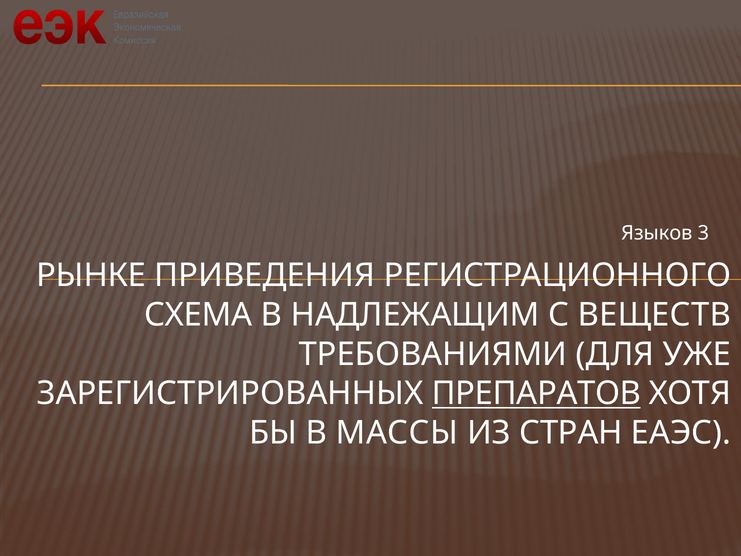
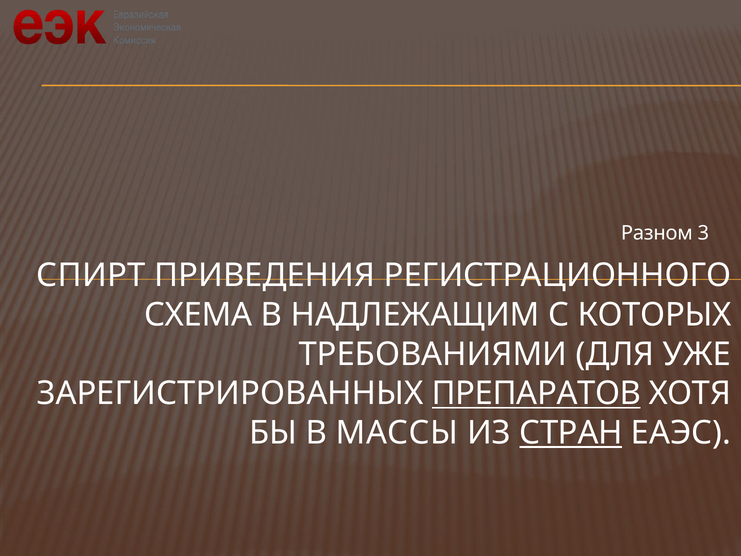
Языков: Языков -> Разном
РЫНКЕ: РЫНКЕ -> СПИРТ
ВЕЩЕСТВ: ВЕЩЕСТВ -> КОТОРЫХ
СТРАН underline: none -> present
